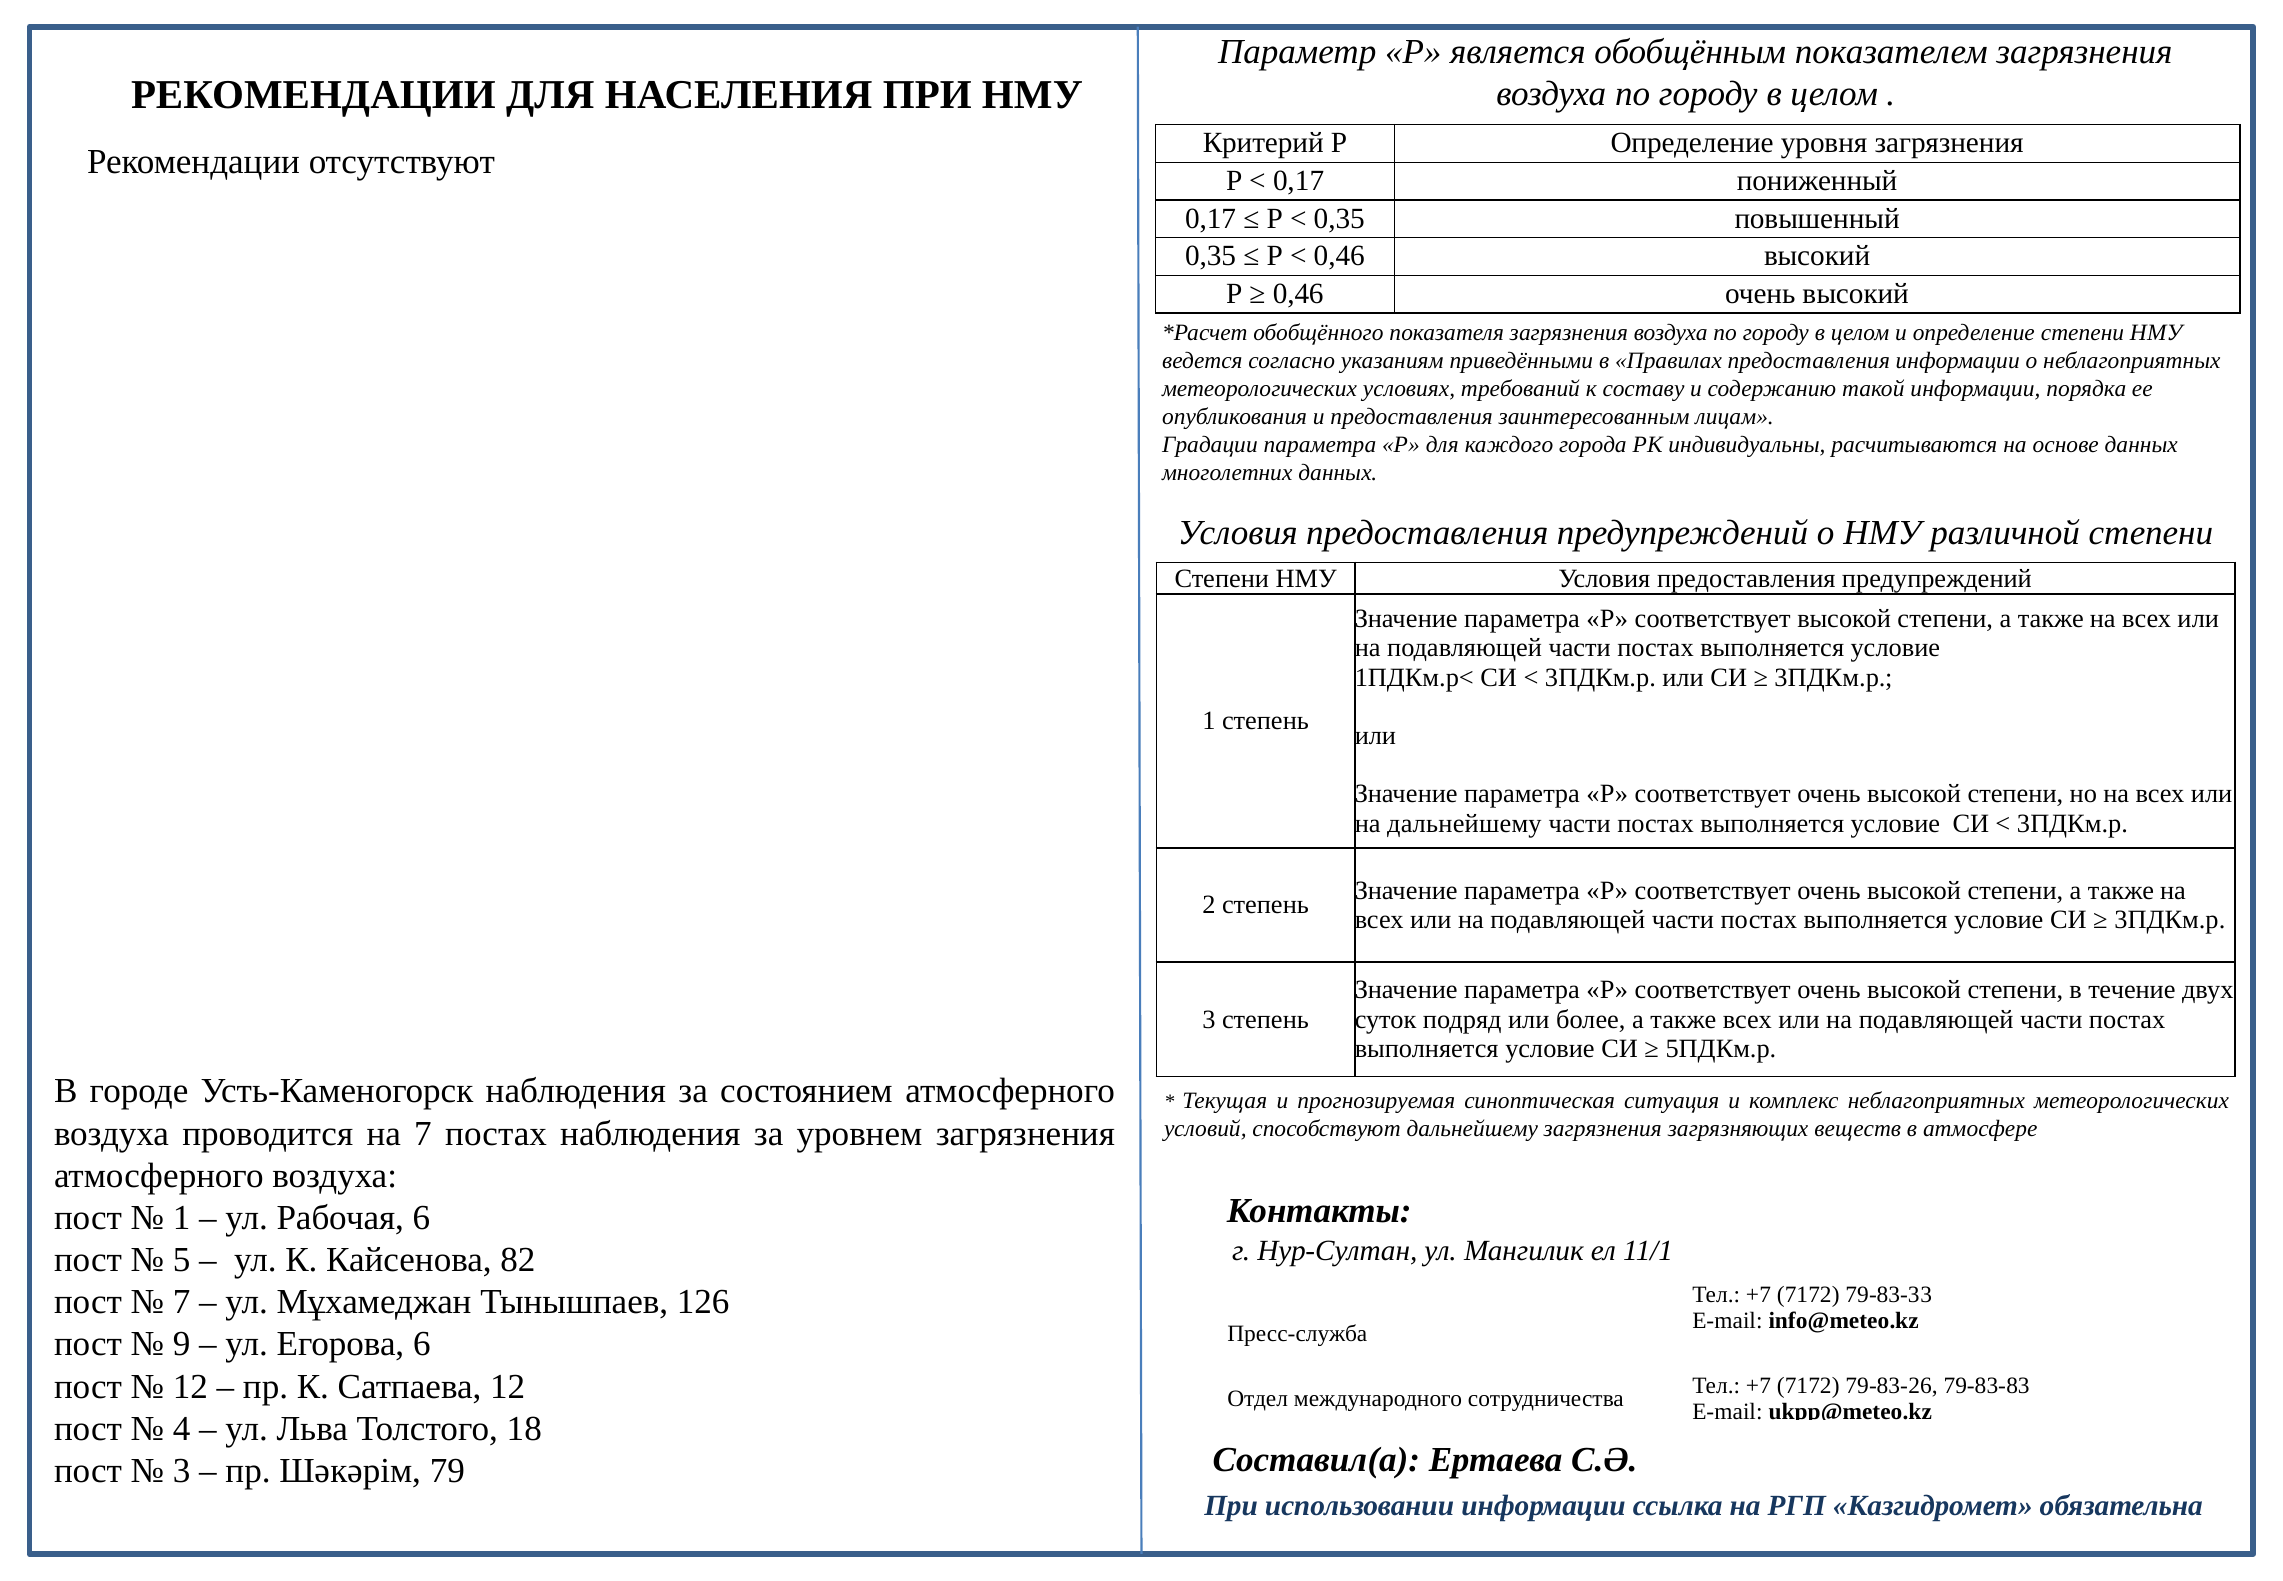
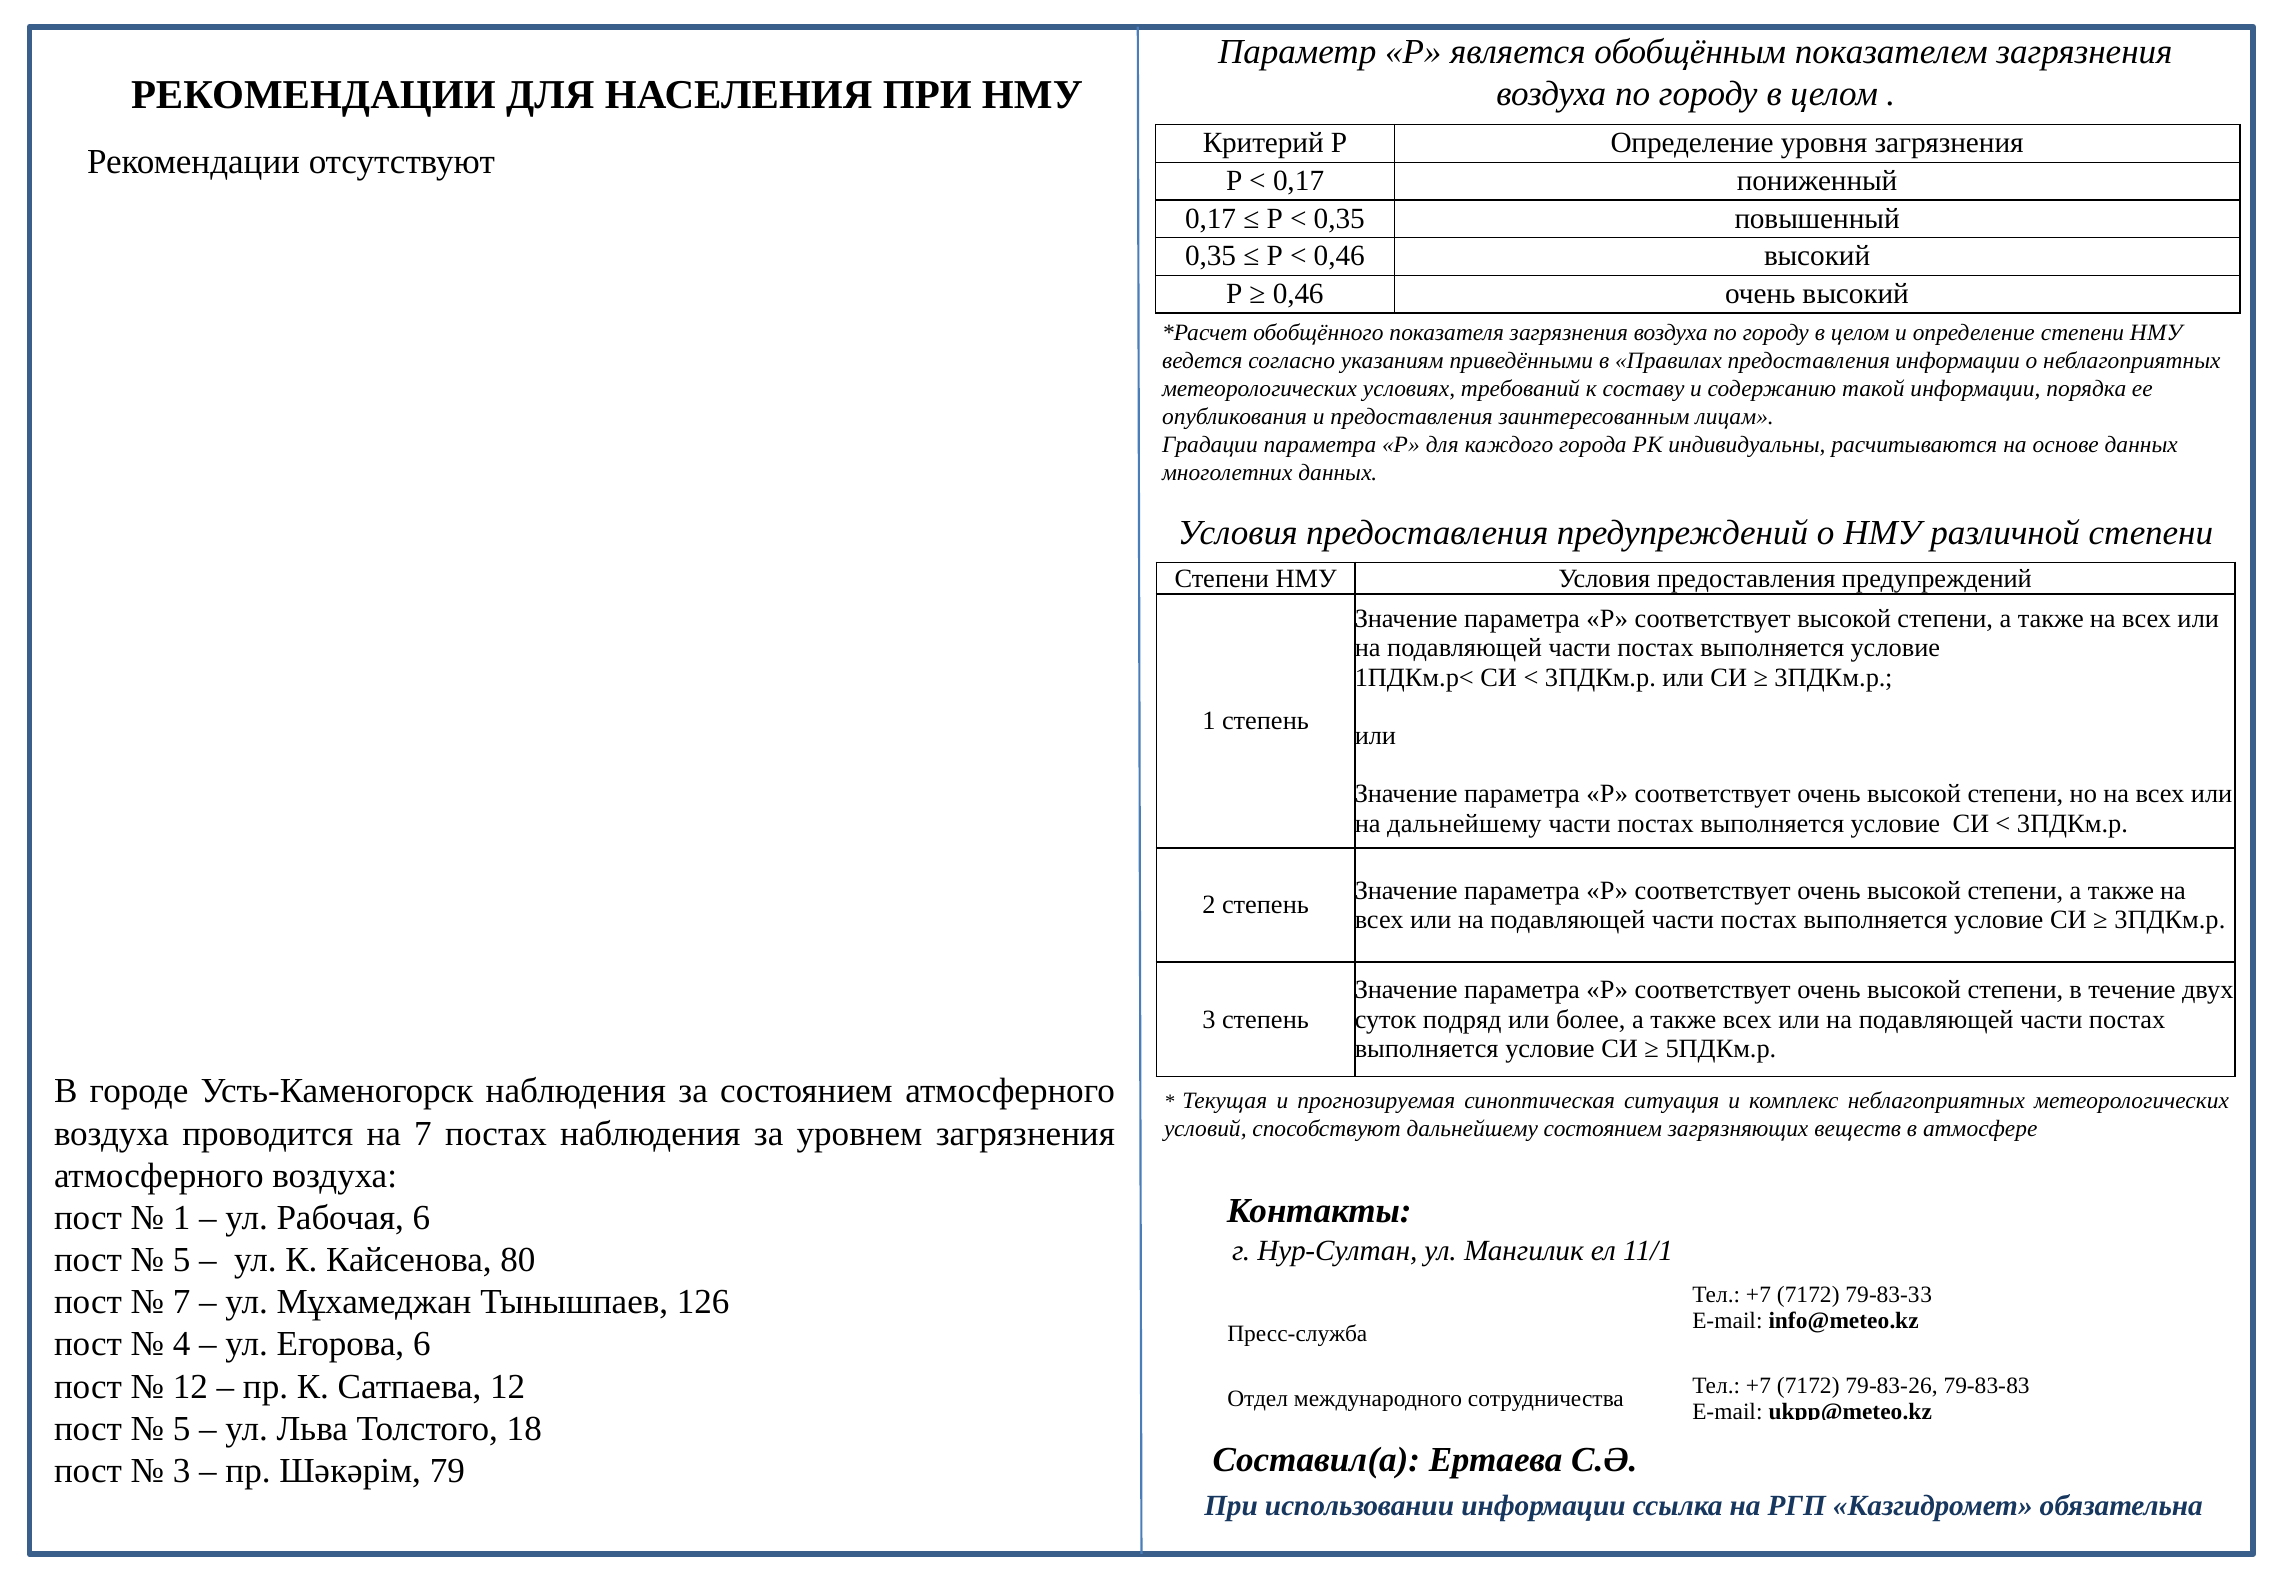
дальнейшему загрязнения: загрязнения -> состоянием
82: 82 -> 80
9: 9 -> 4
4 at (182, 1428): 4 -> 5
